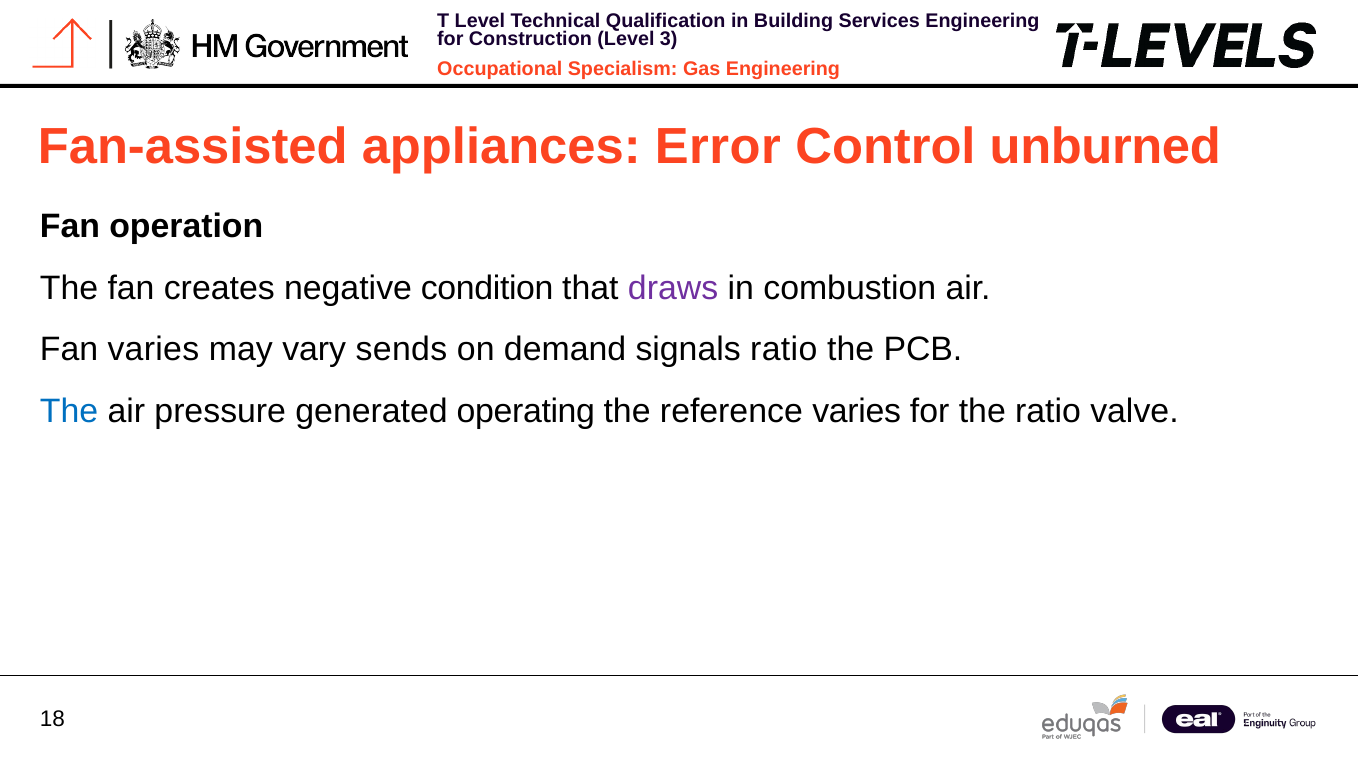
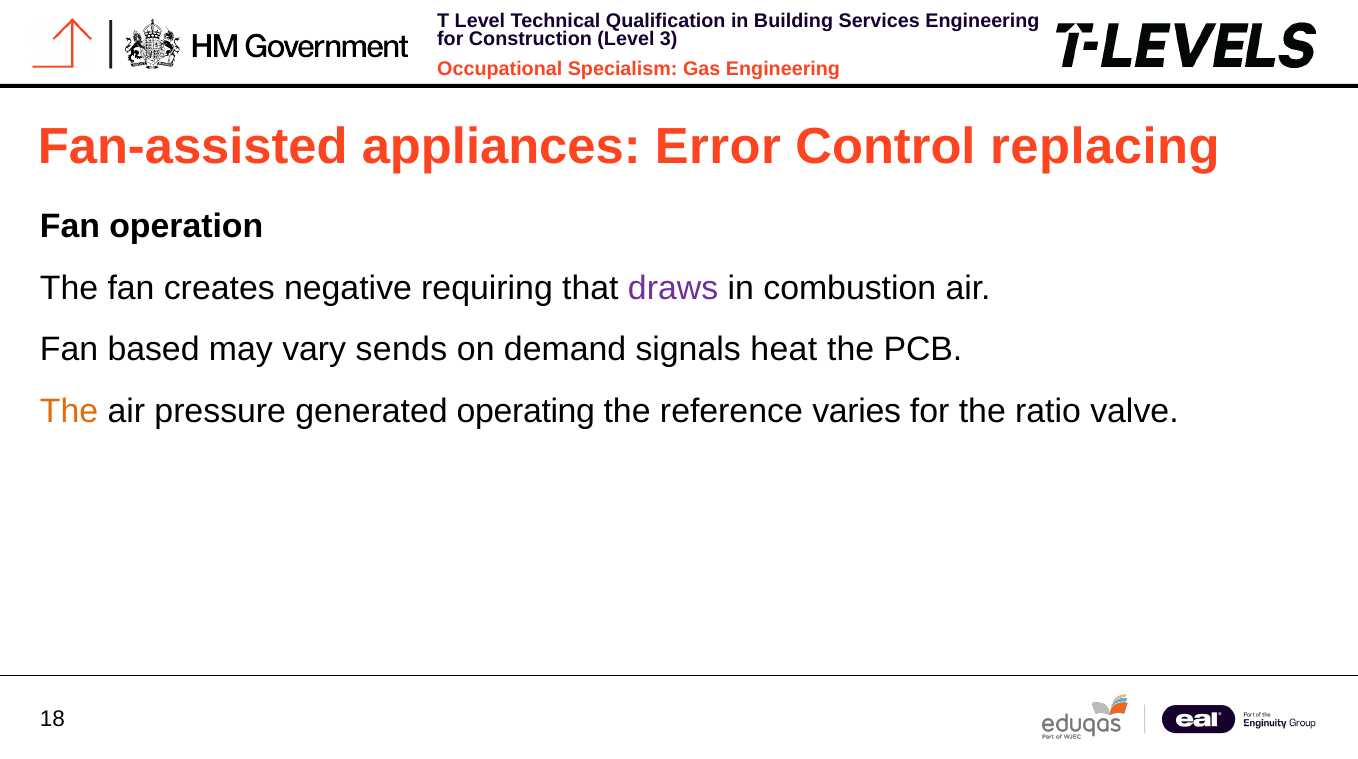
unburned: unburned -> replacing
condition: condition -> requiring
Fan varies: varies -> based
signals ratio: ratio -> heat
The at (69, 411) colour: blue -> orange
